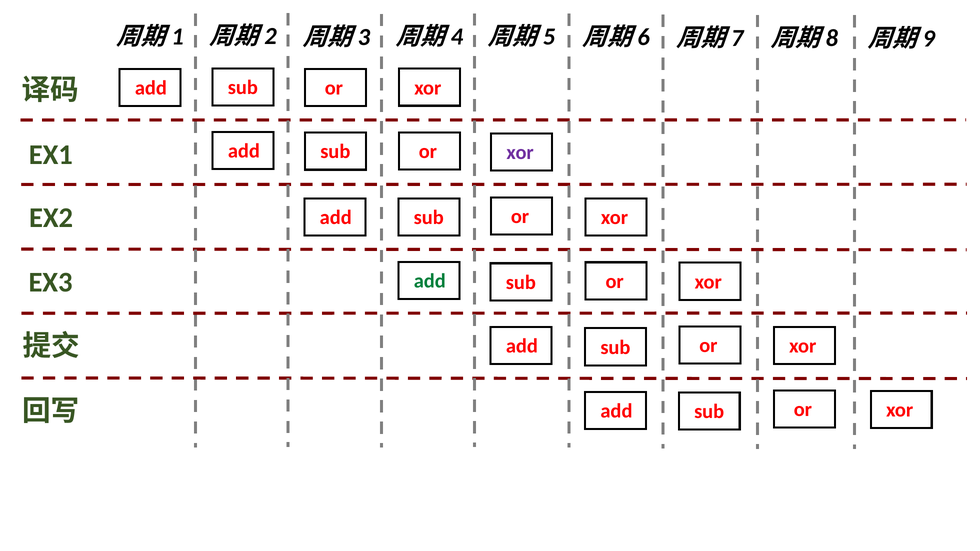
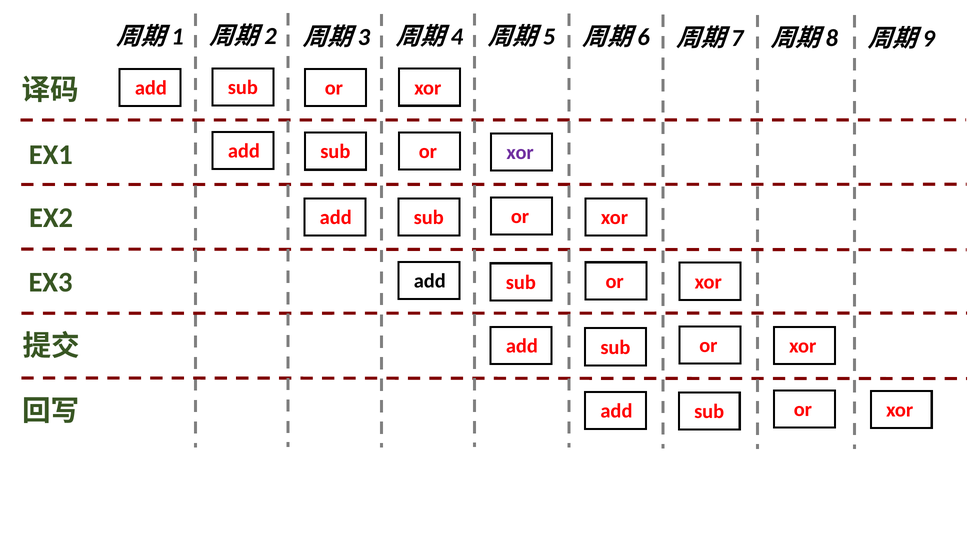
add at (430, 281) colour: green -> black
